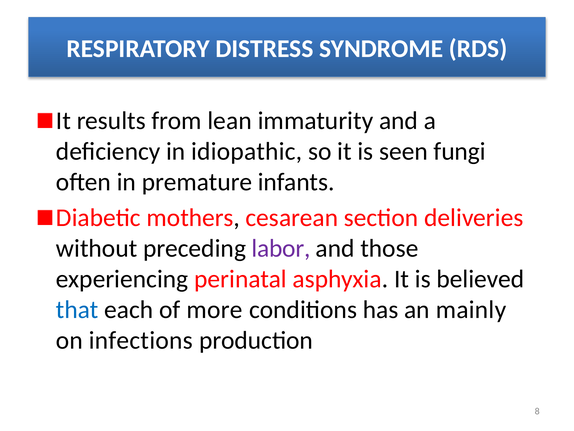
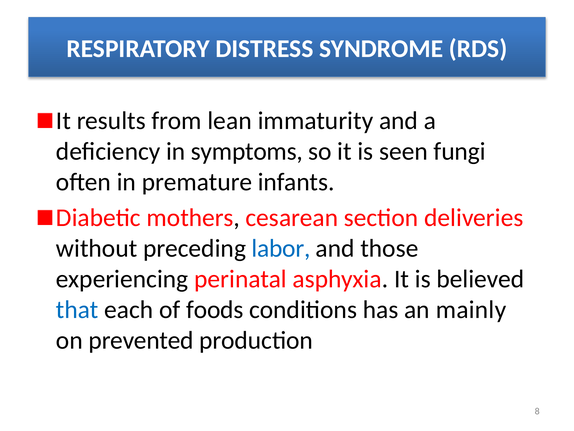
idiopathic: idiopathic -> symptoms
labor colour: purple -> blue
more: more -> foods
infections: infections -> prevented
